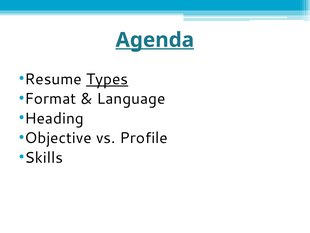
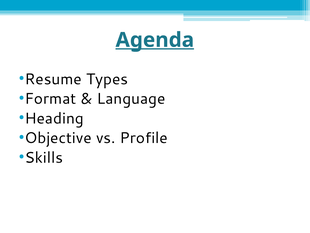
Types underline: present -> none
